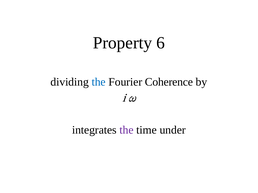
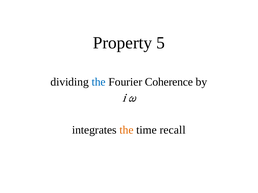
6: 6 -> 5
the at (127, 130) colour: purple -> orange
under: under -> recall
